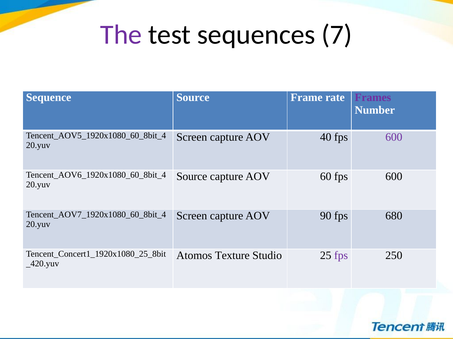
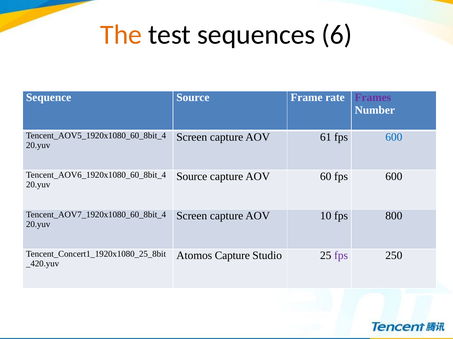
The colour: purple -> orange
7: 7 -> 6
40: 40 -> 61
600 at (394, 137) colour: purple -> blue
90: 90 -> 10
680: 680 -> 800
Atomos Texture: Texture -> Capture
